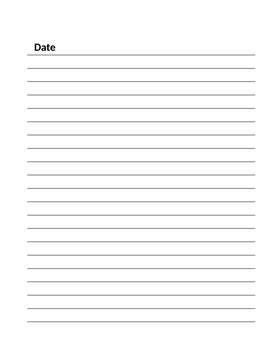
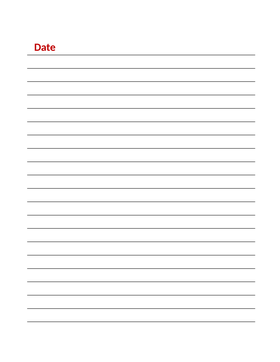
Date colour: black -> red
